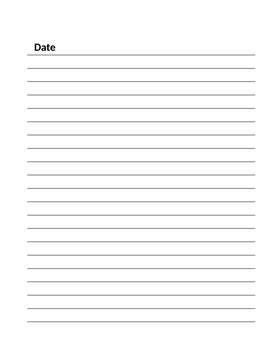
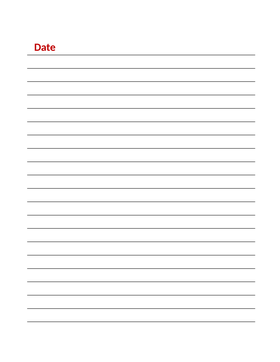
Date colour: black -> red
